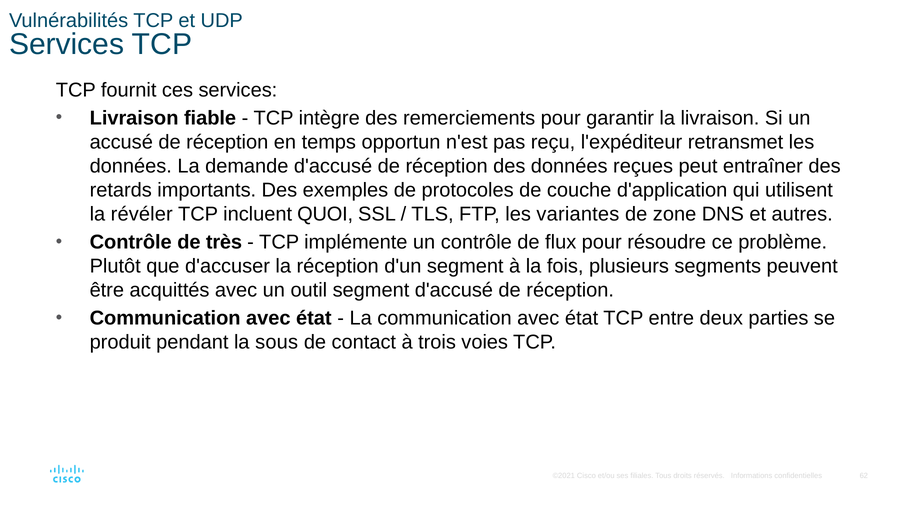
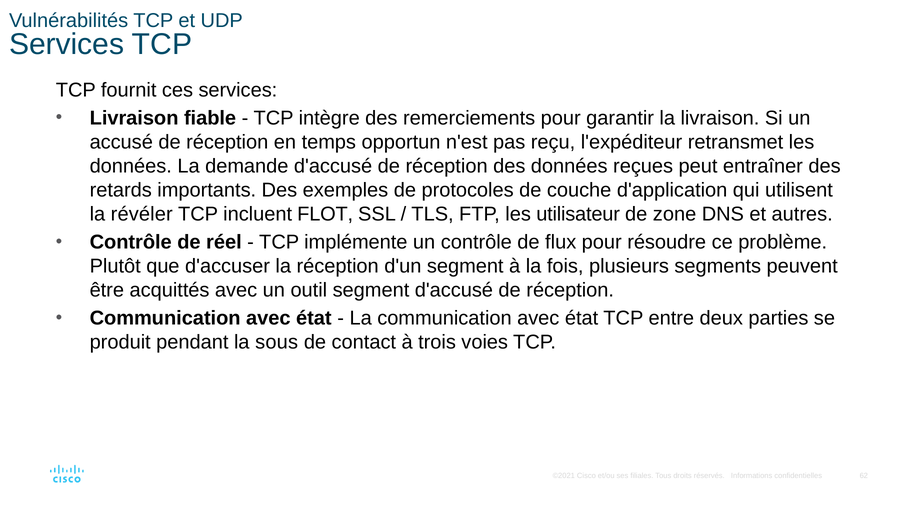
QUOI: QUOI -> FLOT
variantes: variantes -> utilisateur
très: très -> réel
